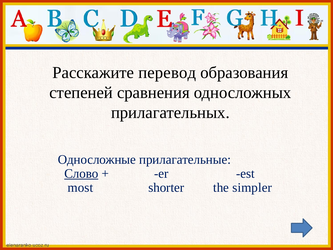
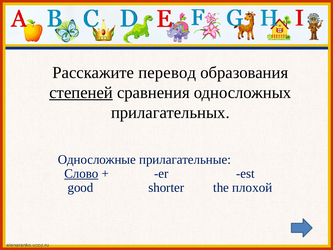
степеней underline: none -> present
most: most -> good
simpler: simpler -> плохой
